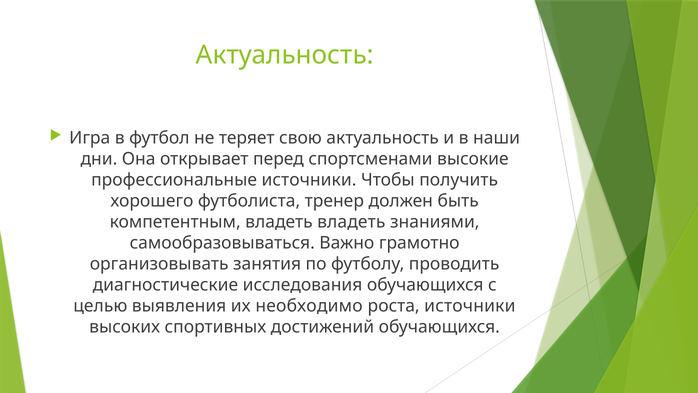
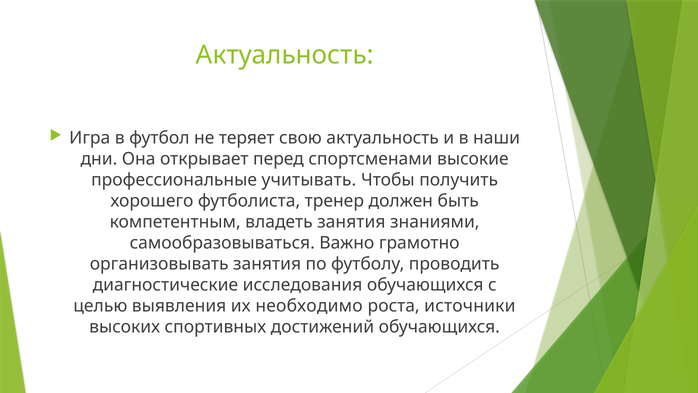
профессиональные источники: источники -> учитывать
владеть владеть: владеть -> занятия
